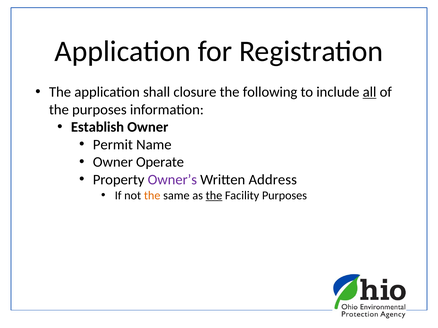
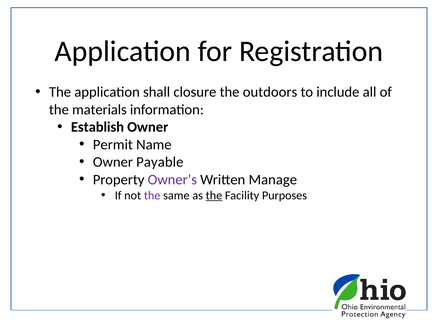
following: following -> outdoors
all underline: present -> none
the purposes: purposes -> materials
Operate: Operate -> Payable
Address: Address -> Manage
the at (152, 196) colour: orange -> purple
